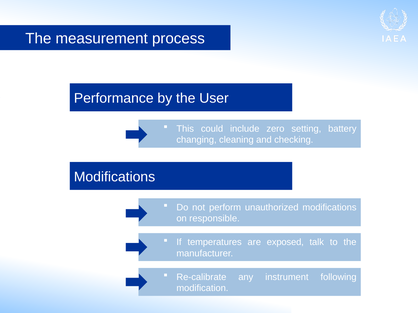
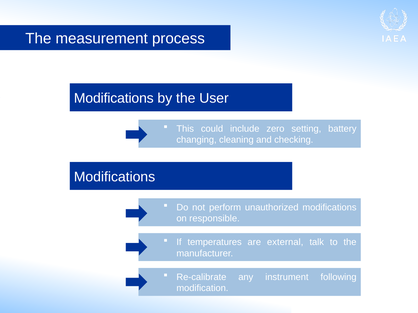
Performance at (114, 99): Performance -> Modifications
exposed: exposed -> external
